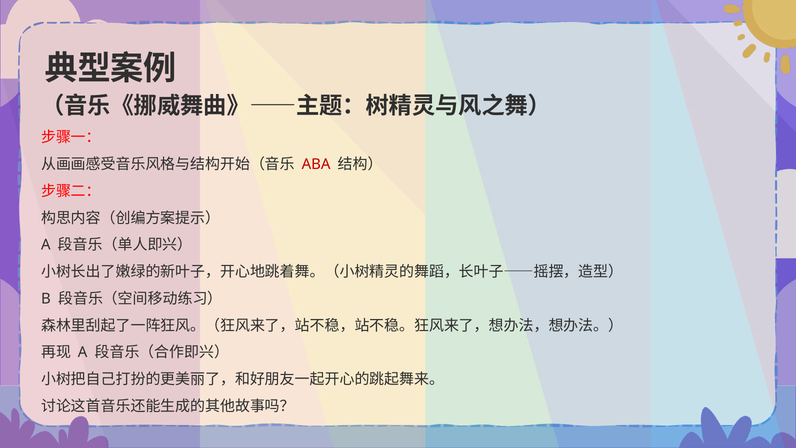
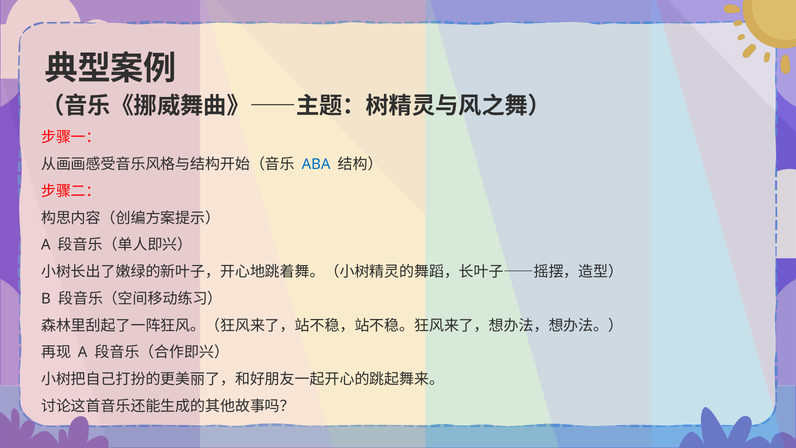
ABA colour: red -> blue
